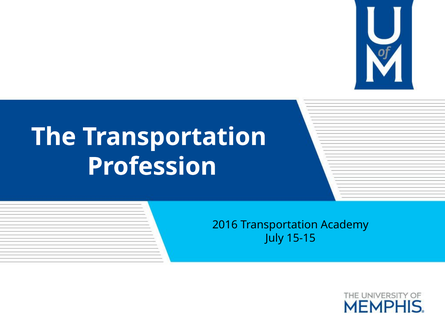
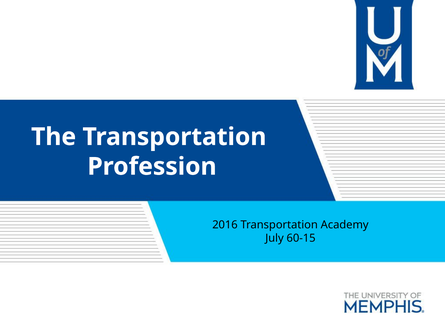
15-15: 15-15 -> 60-15
